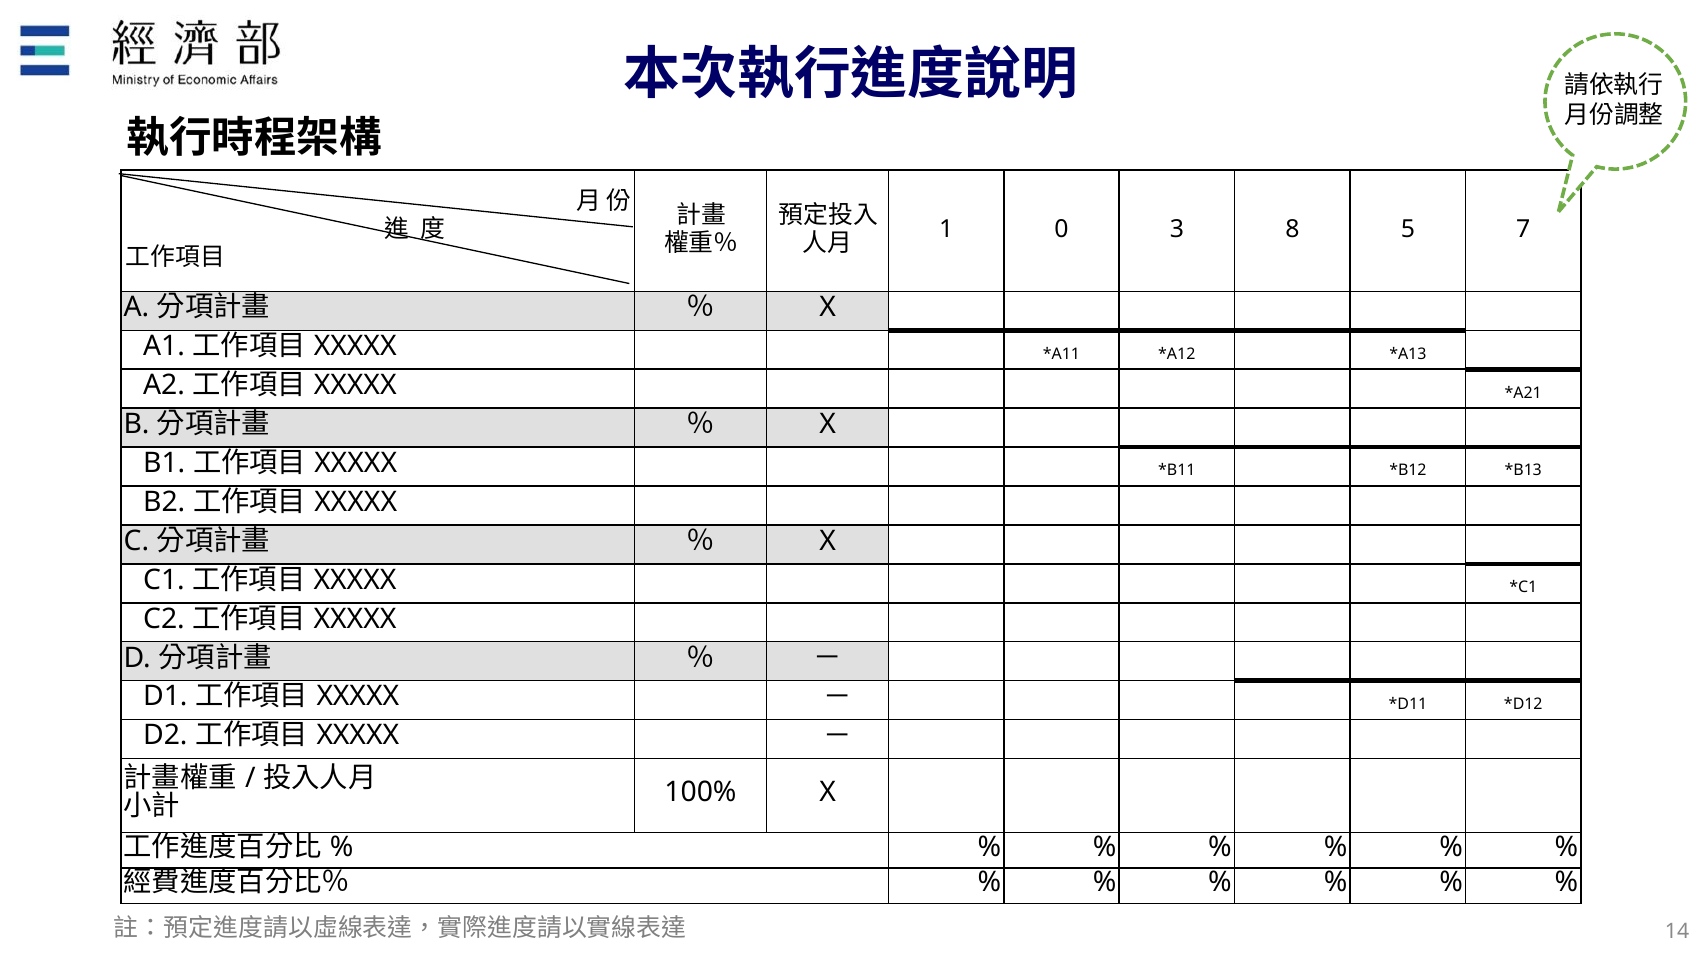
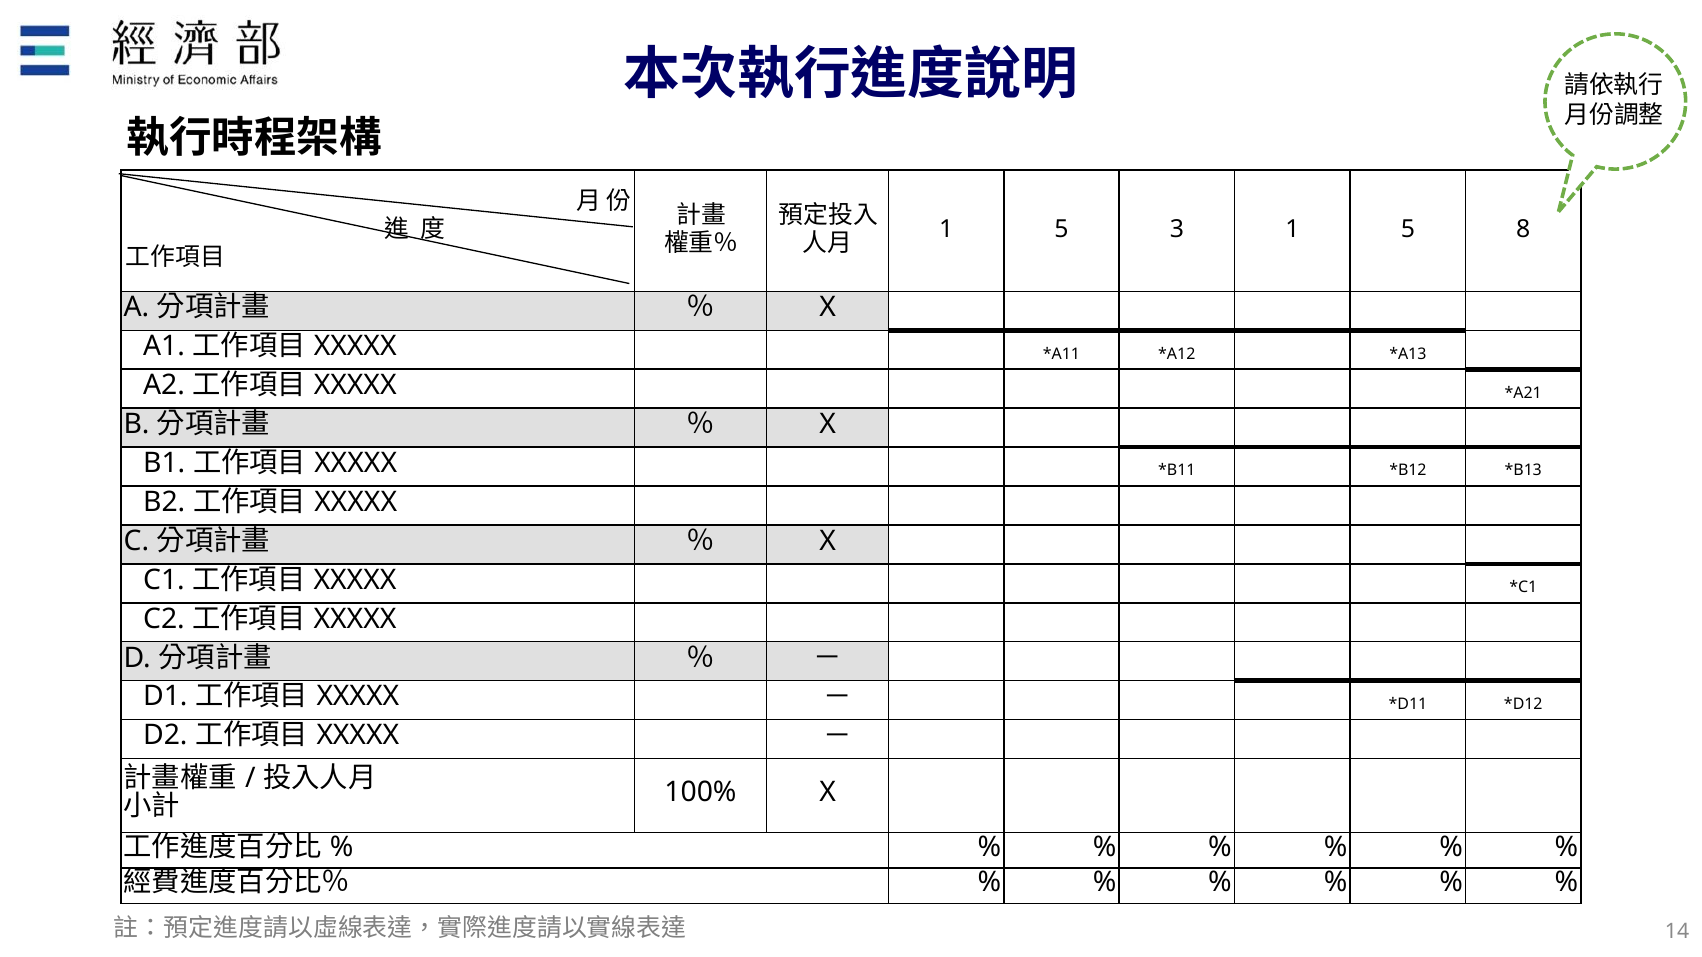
0 at (1062, 230): 0 -> 5
3 8: 8 -> 1
7: 7 -> 8
